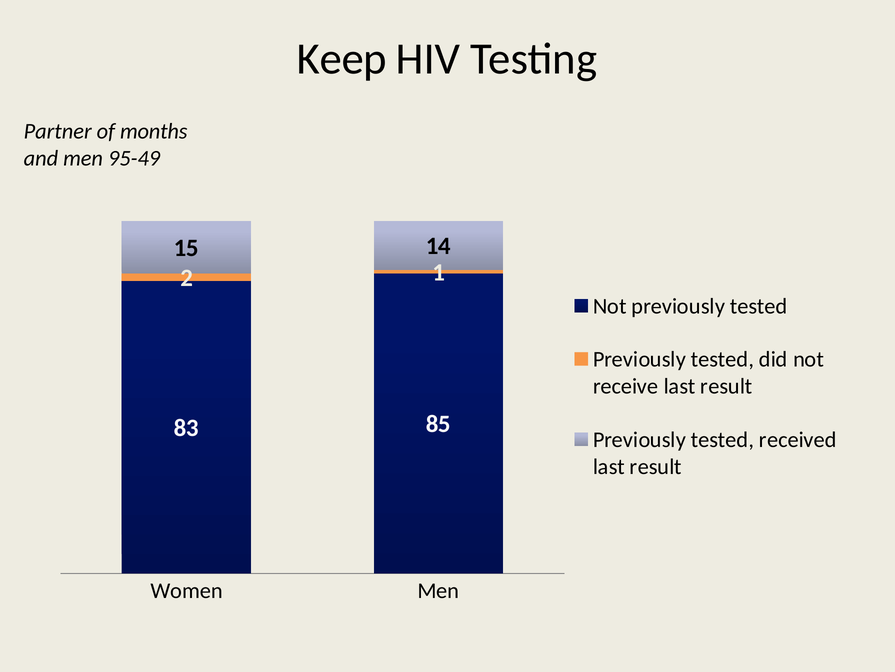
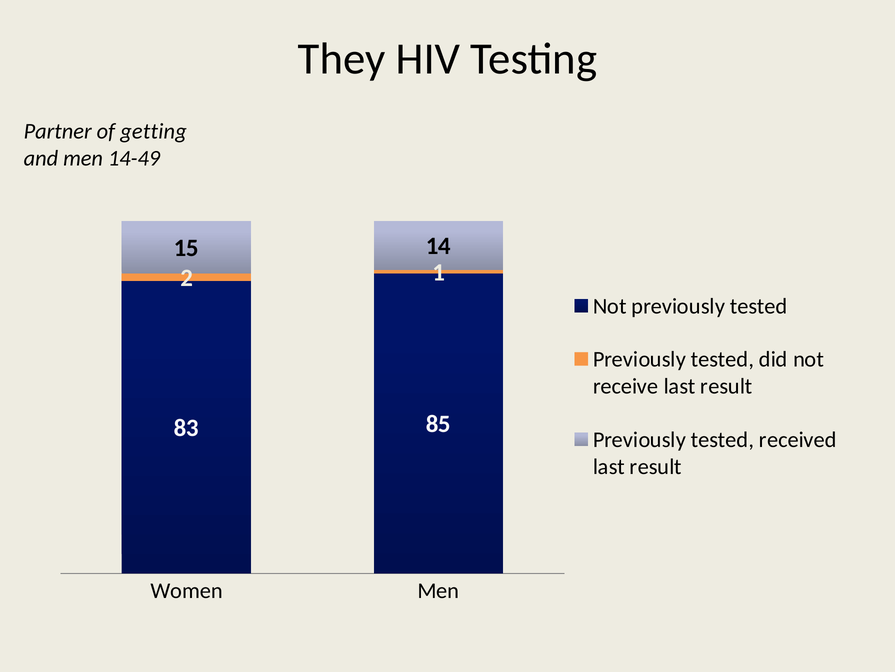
Keep: Keep -> They
months: months -> getting
95-49: 95-49 -> 14-49
